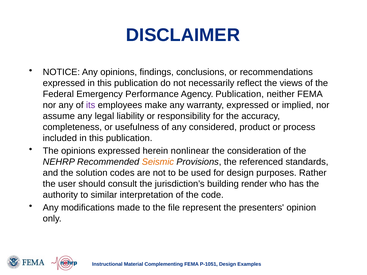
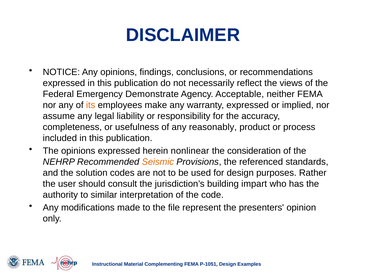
Performance: Performance -> Demonstrate
Agency Publication: Publication -> Acceptable
its colour: purple -> orange
considered: considered -> reasonably
render: render -> impart
